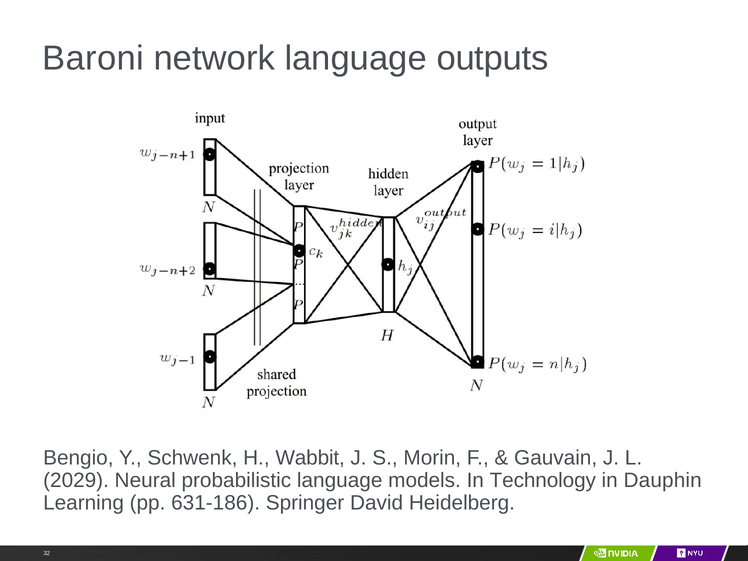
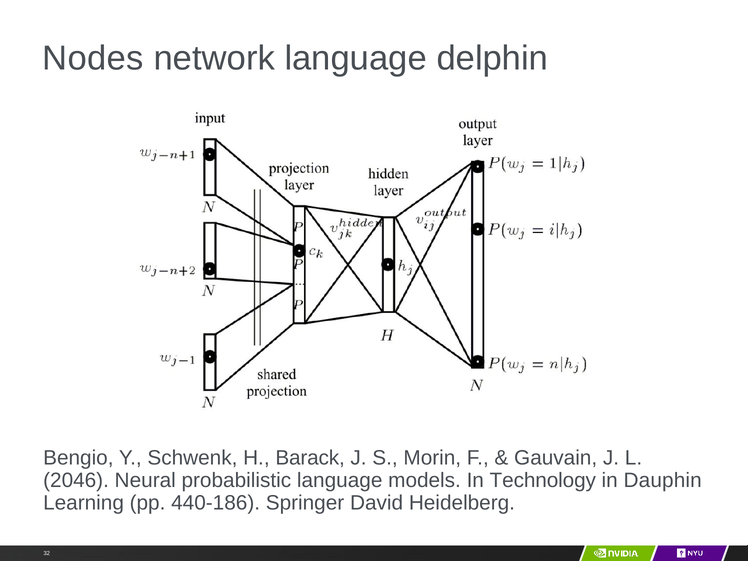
Baroni: Baroni -> Nodes
outputs: outputs -> delphin
Wabbit: Wabbit -> Barack
2029: 2029 -> 2046
631-186: 631-186 -> 440-186
